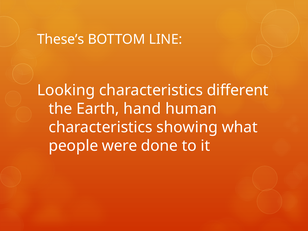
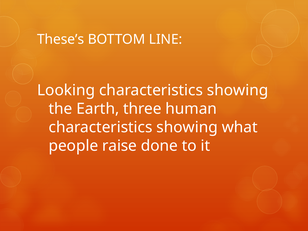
different at (238, 90): different -> showing
hand: hand -> three
were: were -> raise
